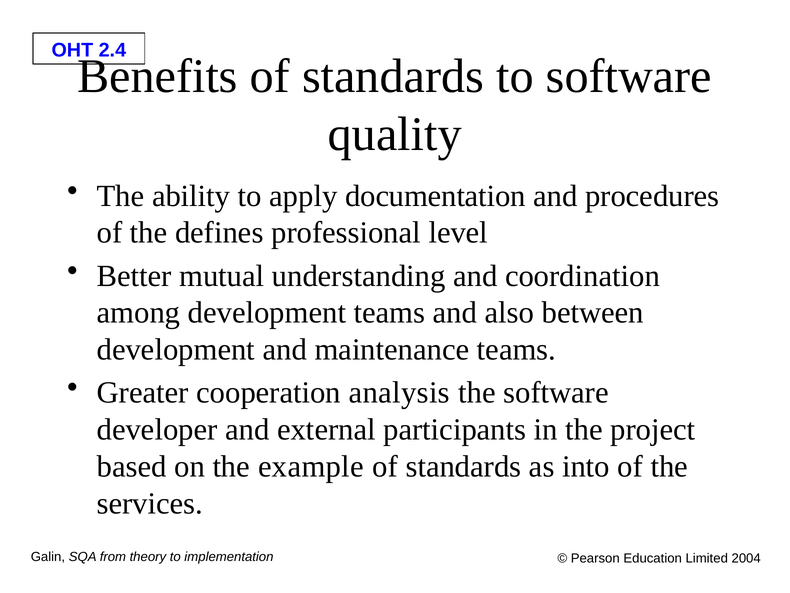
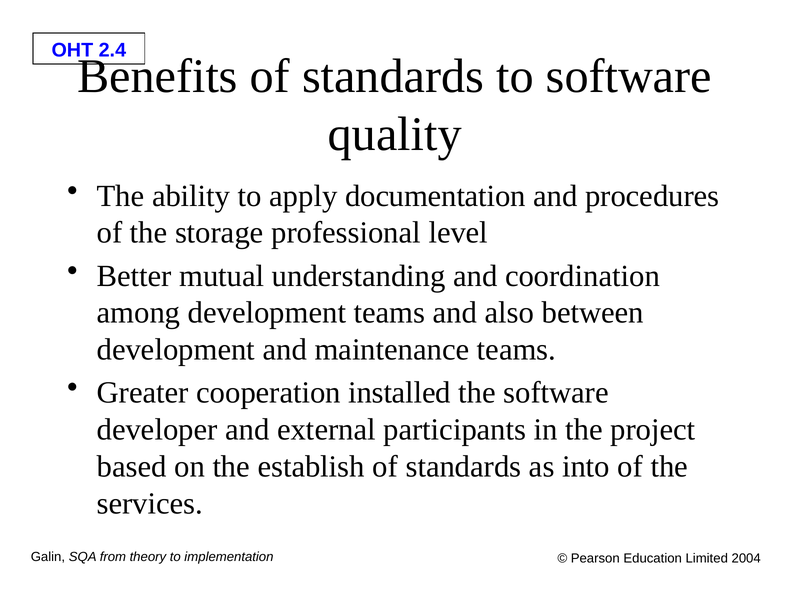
defines: defines -> storage
analysis: analysis -> installed
example: example -> establish
